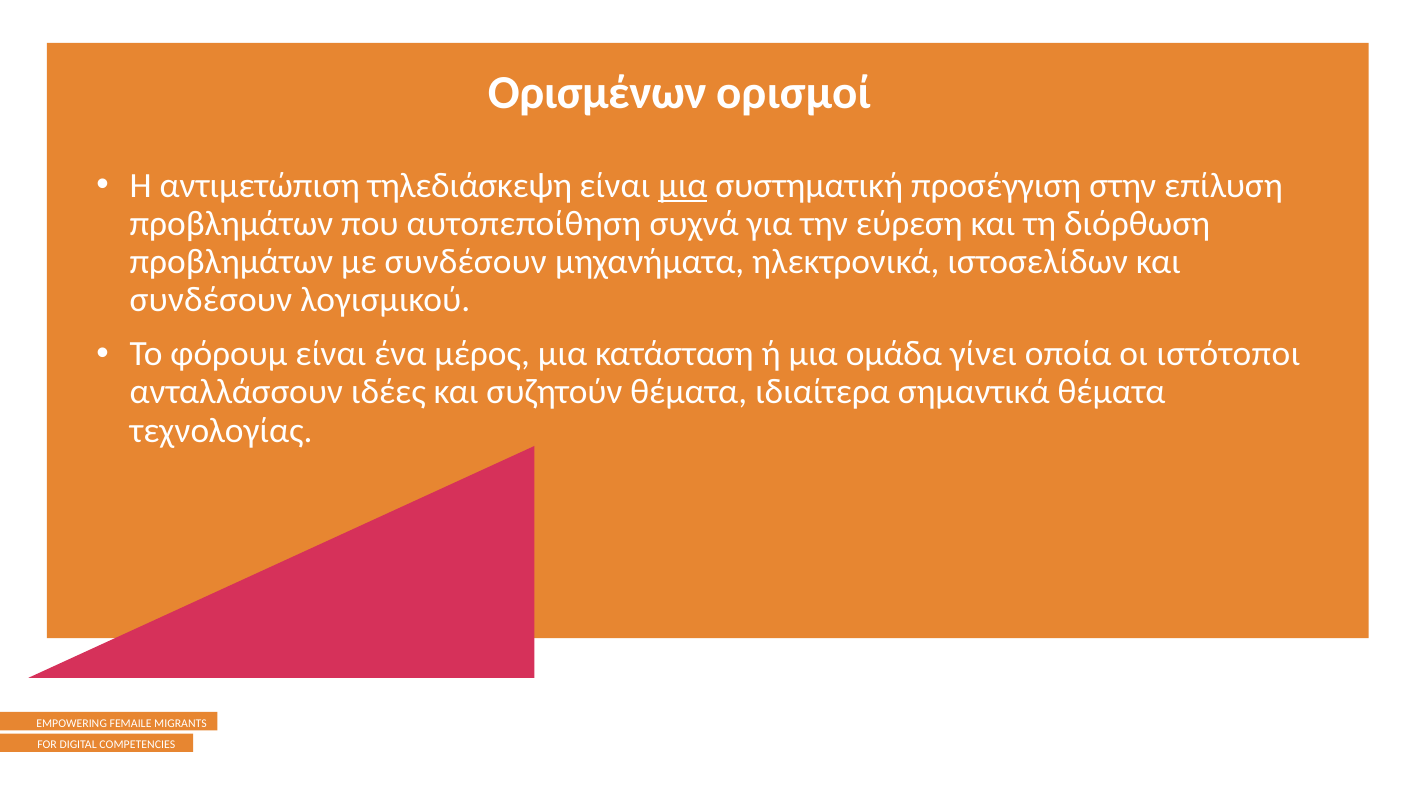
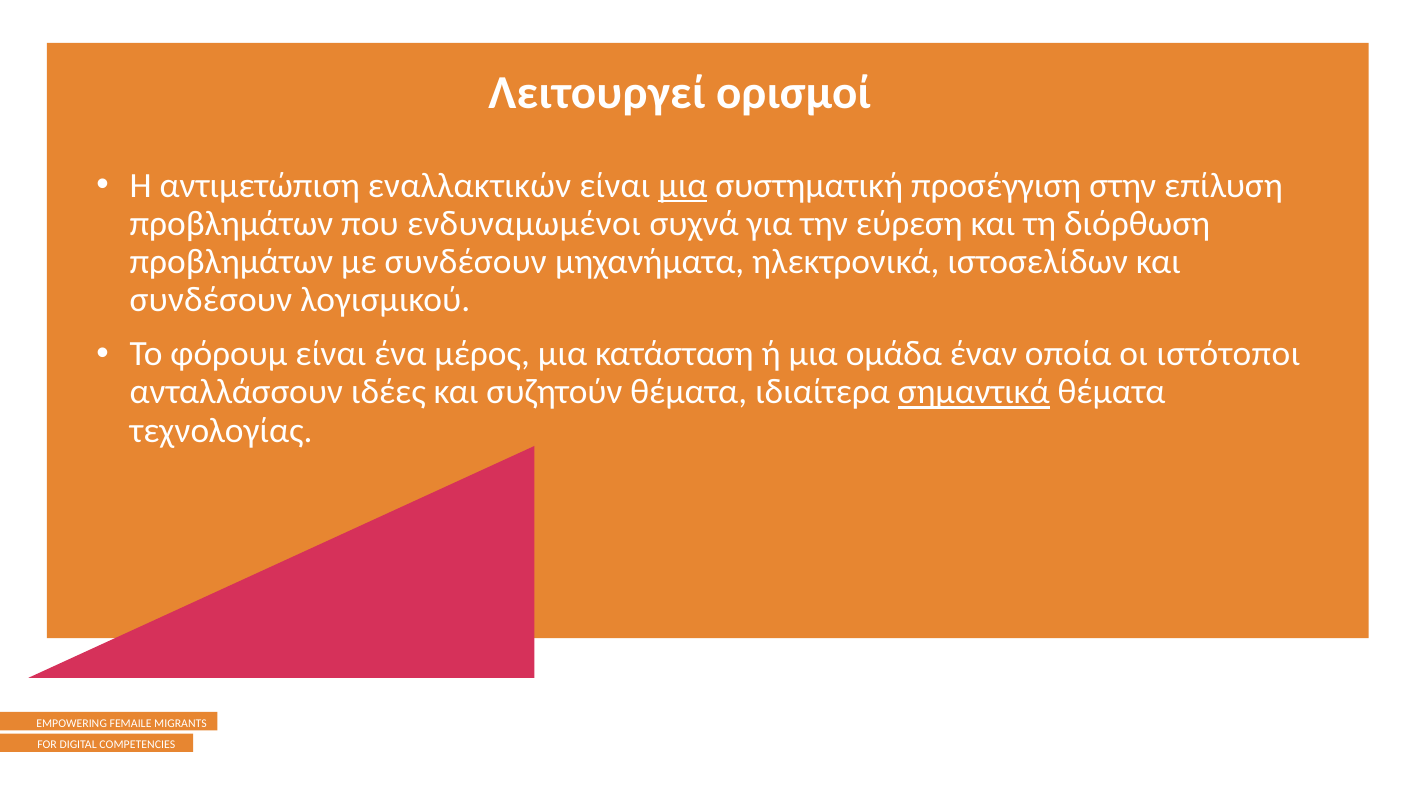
Ορισμένων: Ορισμένων -> Λειτουργεί
τηλεδιάσκεψη: τηλεδιάσκεψη -> εναλλακτικών
αυτοπεποίθηση: αυτοπεποίθηση -> ενδυναμωμένοι
γίνει: γίνει -> έναν
σημαντικά underline: none -> present
